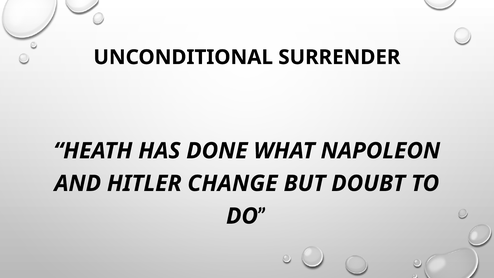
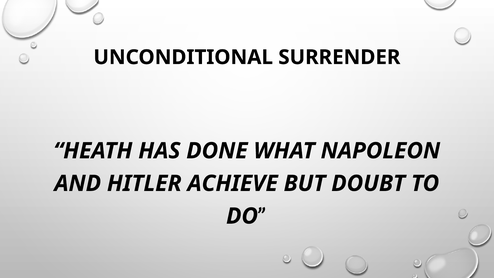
CHANGE: CHANGE -> ACHIEVE
